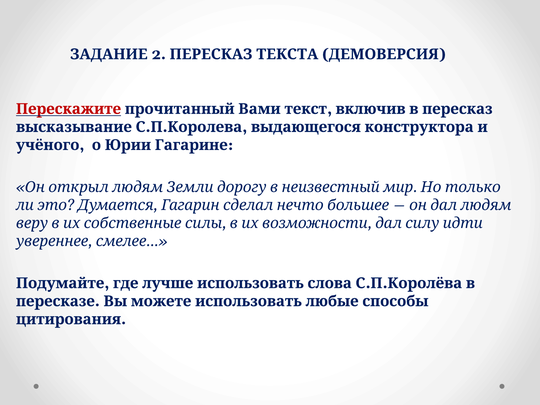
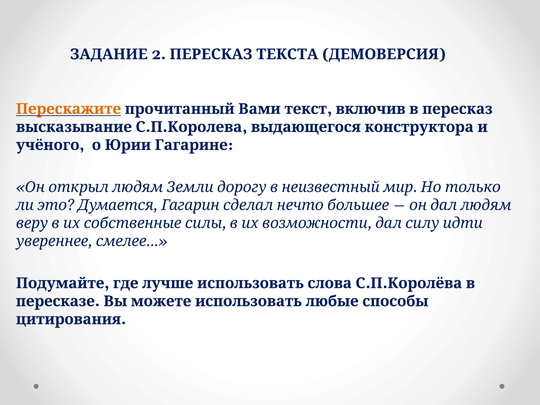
Перескажите colour: red -> orange
